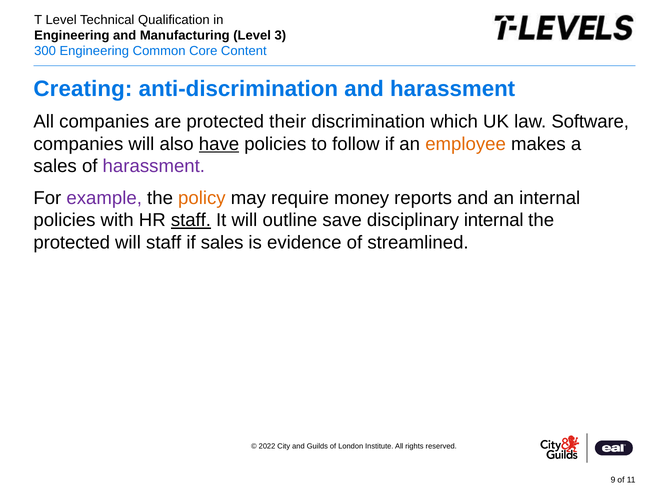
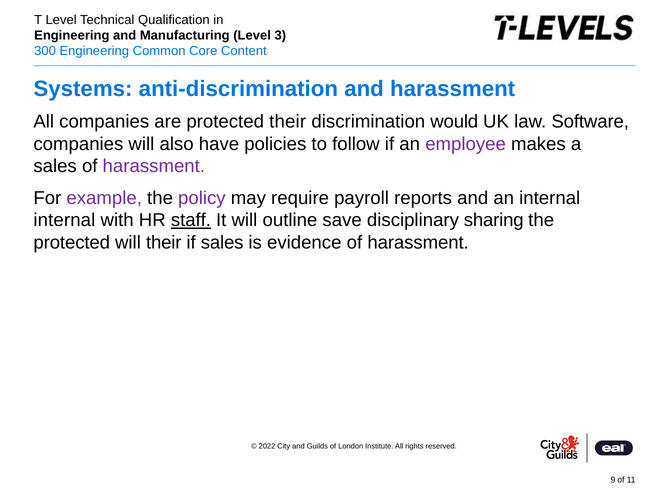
Creating: Creating -> Systems
which: which -> would
have underline: present -> none
employee colour: orange -> purple
policy colour: orange -> purple
money: money -> payroll
policies at (64, 220): policies -> internal
disciplinary internal: internal -> sharing
will staff: staff -> their
evidence of streamlined: streamlined -> harassment
